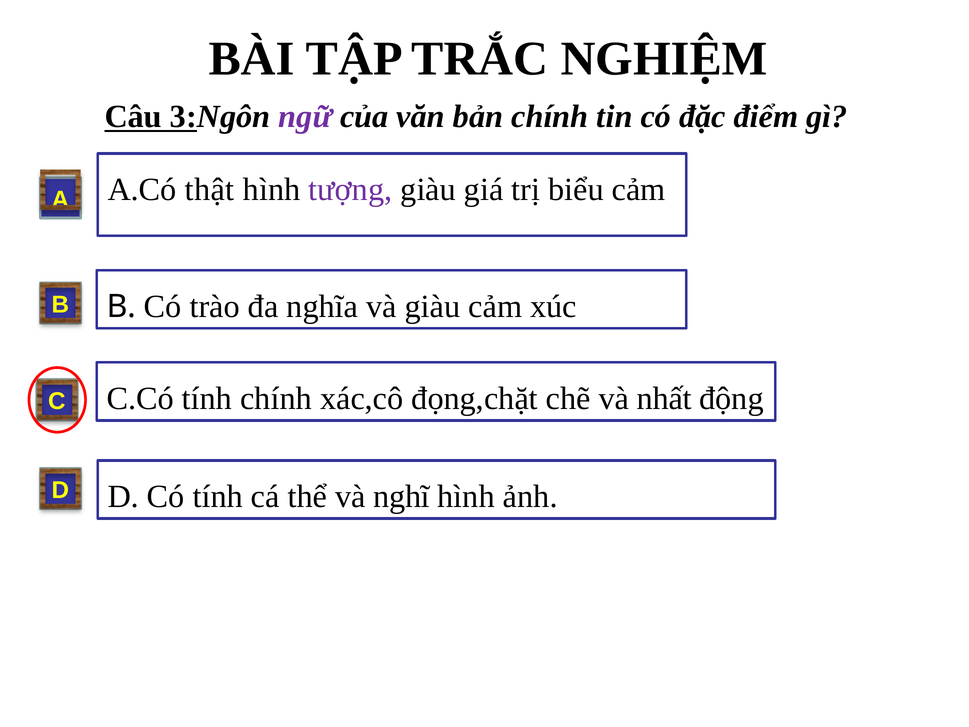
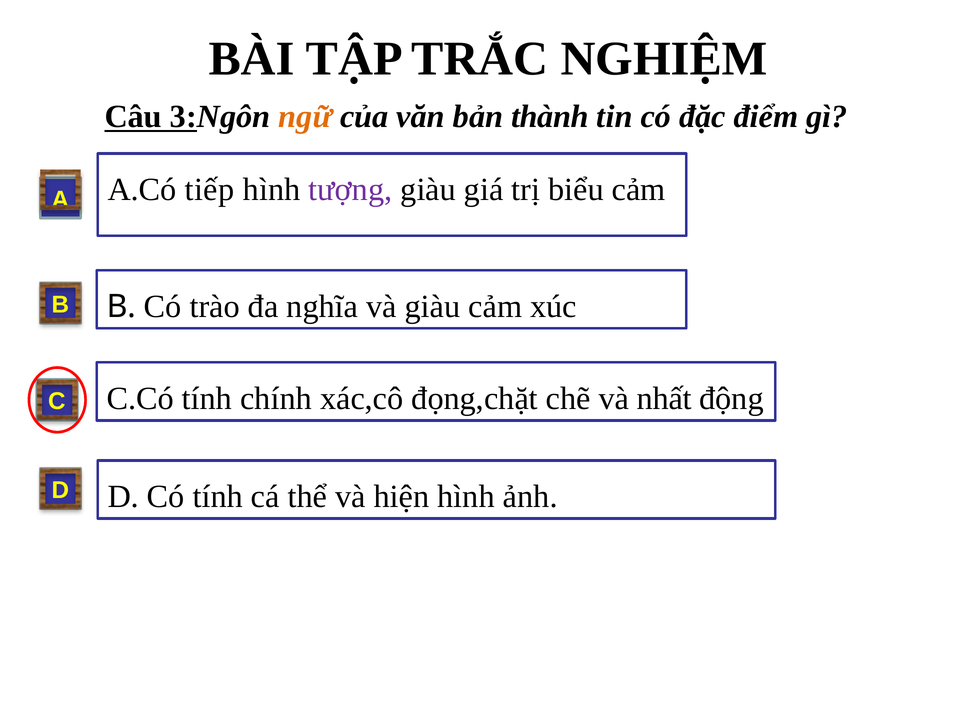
ngữ colour: purple -> orange
bản chính: chính -> thành
thật: thật -> tiếp
nghĩ: nghĩ -> hiện
